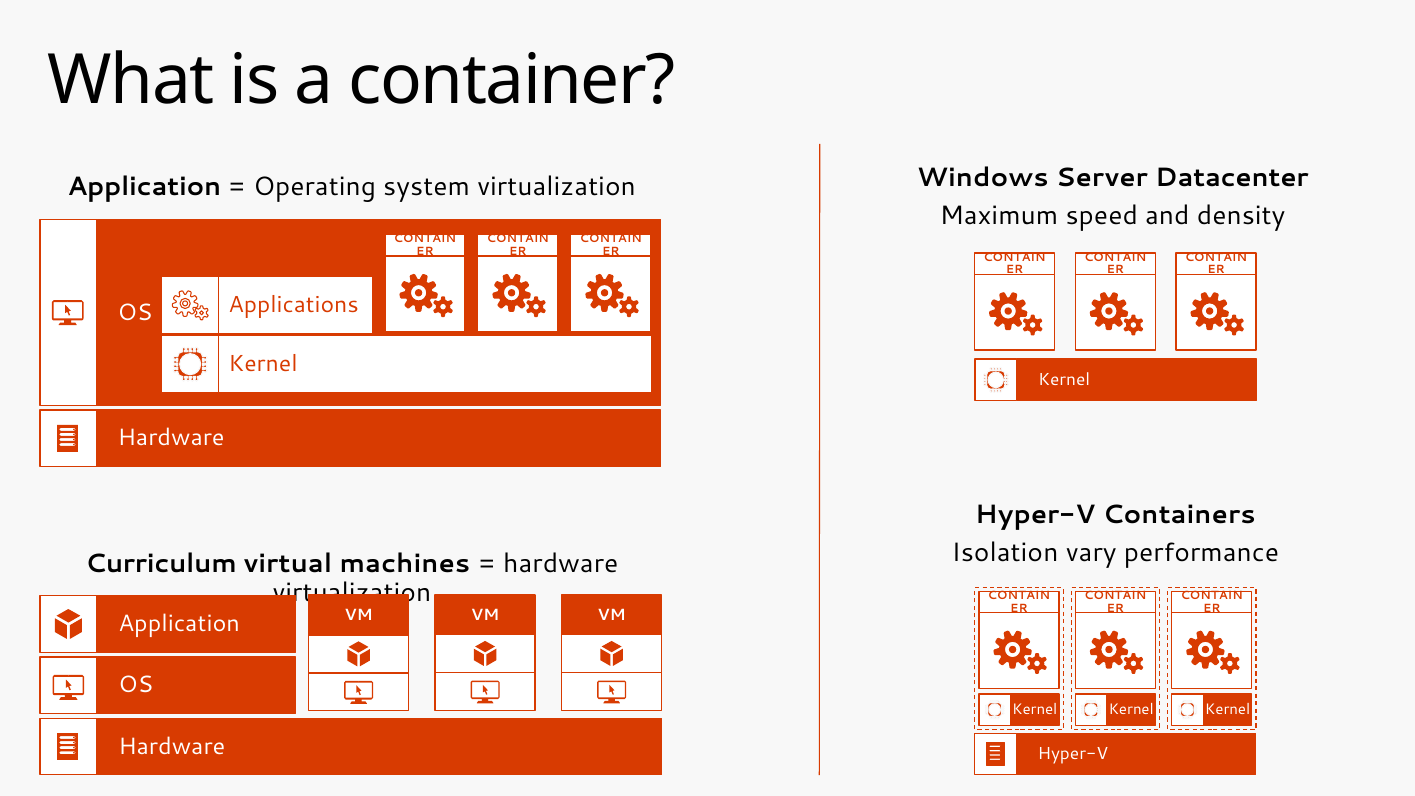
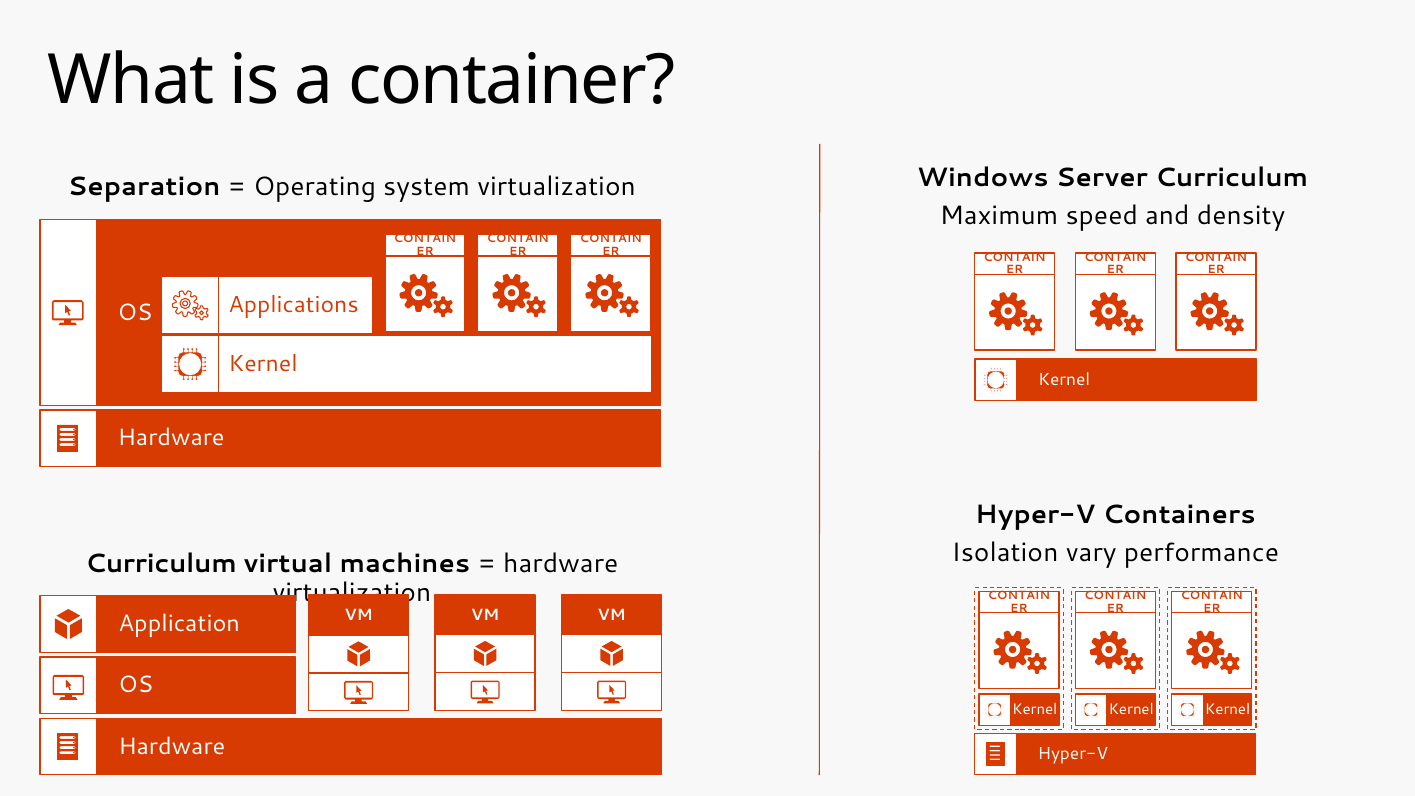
Server Datacenter: Datacenter -> Curriculum
Application at (144, 187): Application -> Separation
